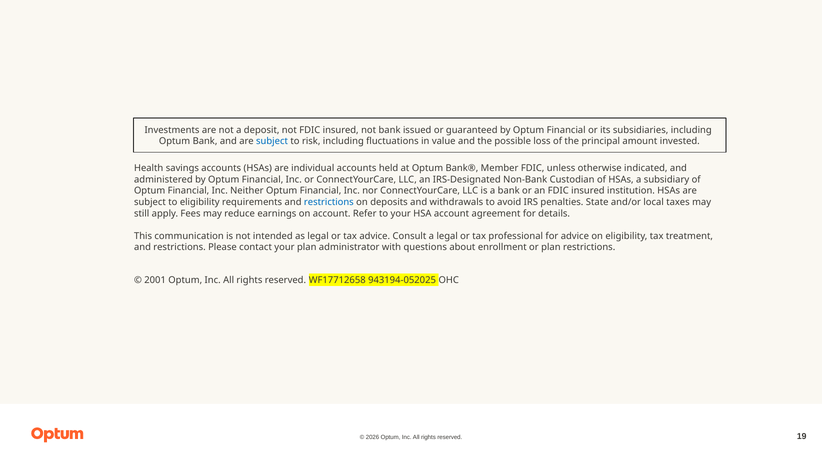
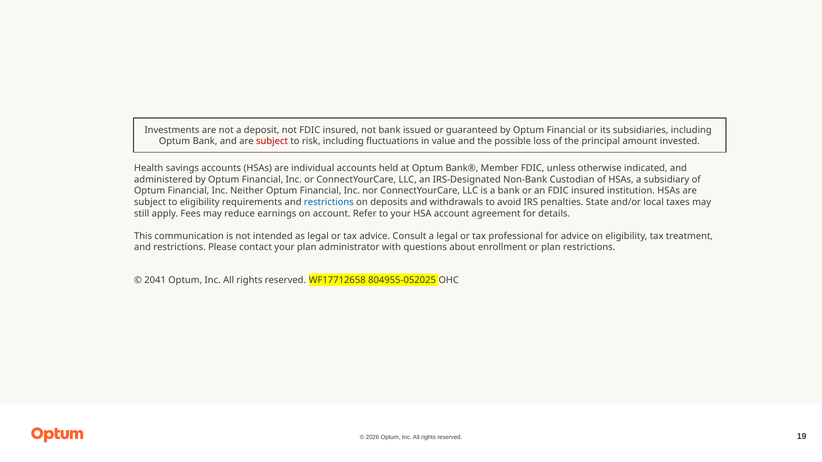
subject at (272, 141) colour: blue -> red
2001: 2001 -> 2041
943194-052025: 943194-052025 -> 804955-052025
